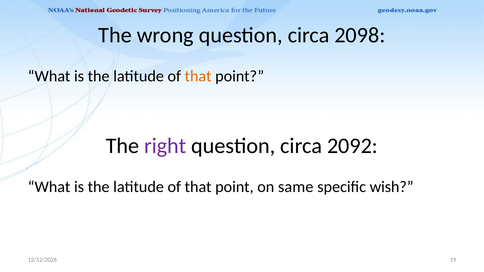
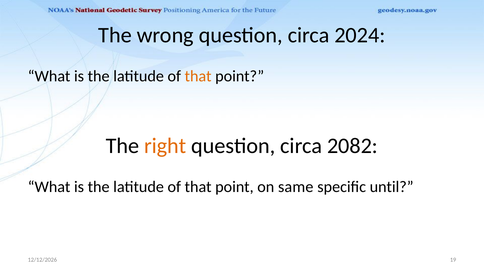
2098: 2098 -> 2024
right colour: purple -> orange
2092: 2092 -> 2082
wish: wish -> until
